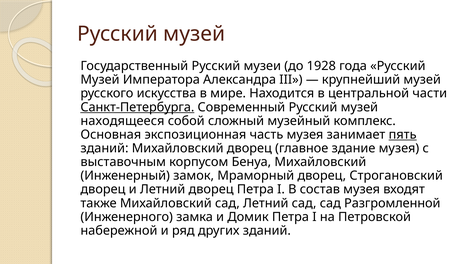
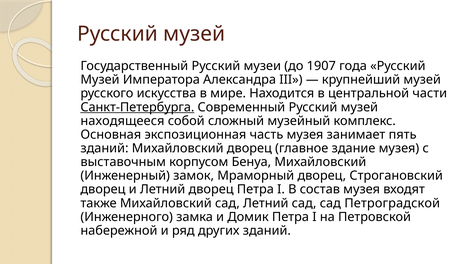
1928: 1928 -> 1907
пять underline: present -> none
Разгромленной: Разгромленной -> Петроградской
